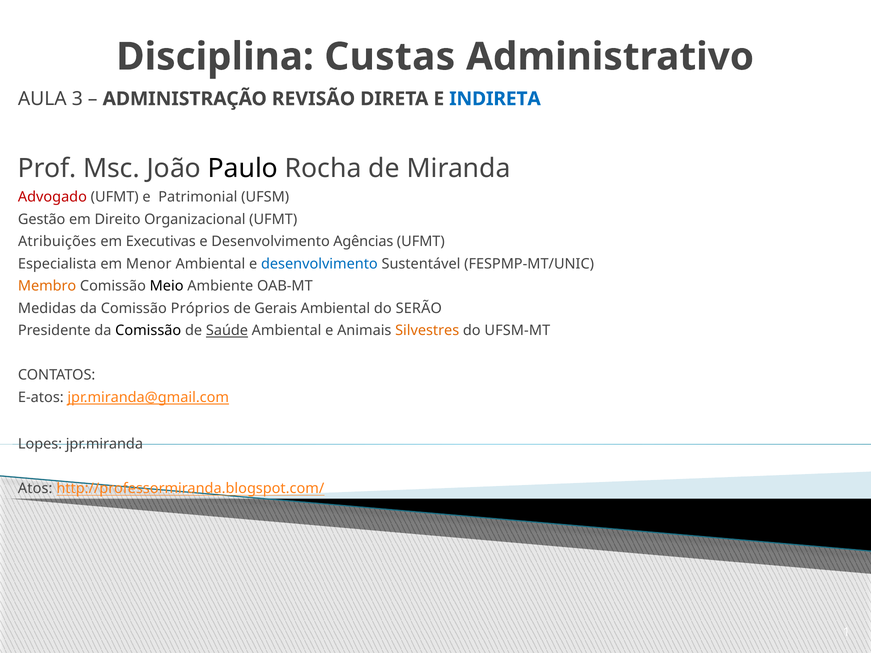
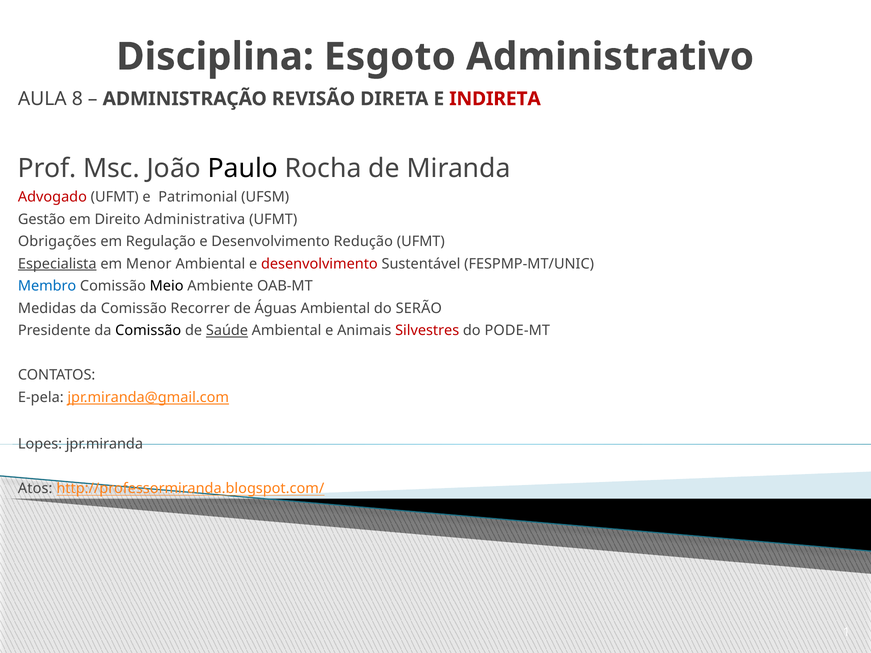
Custas: Custas -> Esgoto
3: 3 -> 8
INDIRETA colour: blue -> red
Organizacional: Organizacional -> Administrativa
Atribuições: Atribuições -> Obrigações
Executivas: Executivas -> Regulação
Agências: Agências -> Redução
Especialista underline: none -> present
desenvolvimento at (319, 264) colour: blue -> red
Membro colour: orange -> blue
Próprios: Próprios -> Recorrer
Gerais: Gerais -> Águas
Silvestres colour: orange -> red
UFSM-MT: UFSM-MT -> PODE-MT
E-atos: E-atos -> E-pela
